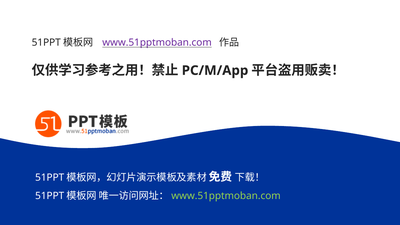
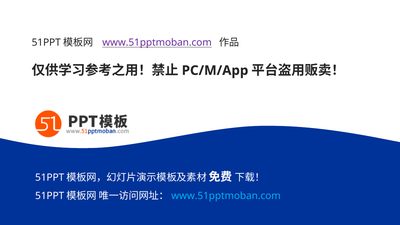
www.51pptmoban.com at (226, 196) colour: light green -> light blue
